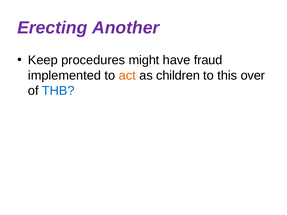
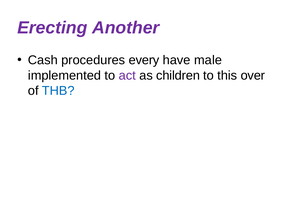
Keep: Keep -> Cash
might: might -> every
fraud: fraud -> male
act colour: orange -> purple
